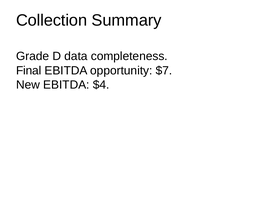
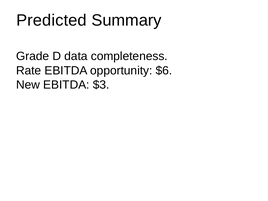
Collection: Collection -> Predicted
Final: Final -> Rate
$7: $7 -> $6
$4: $4 -> $3
